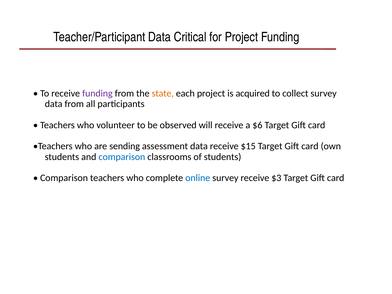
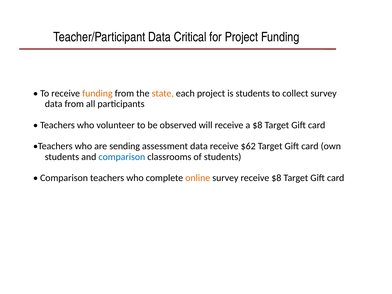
funding at (97, 93) colour: purple -> orange
is acquired: acquired -> students
a $6: $6 -> $8
$15: $15 -> $62
online colour: blue -> orange
receive $3: $3 -> $8
